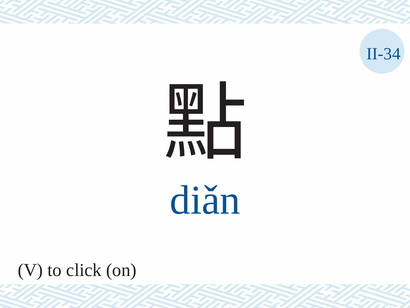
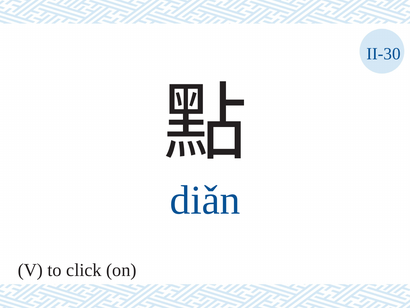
II-34: II-34 -> II-30
